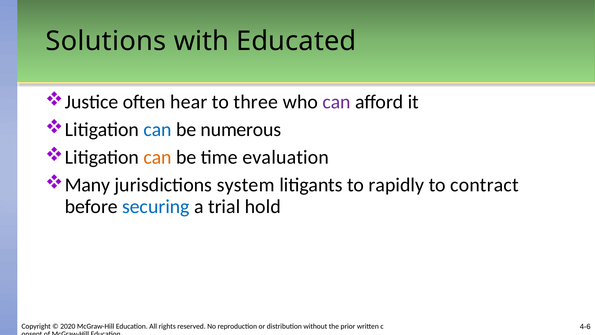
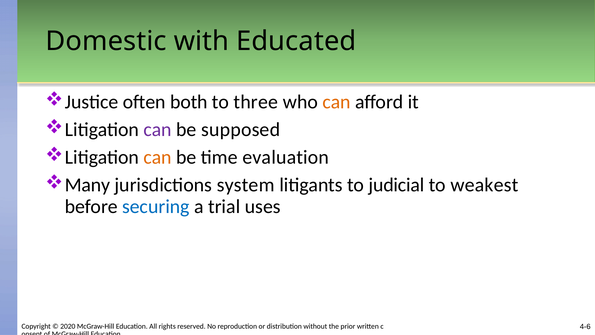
Solutions: Solutions -> Domestic
hear: hear -> both
can at (337, 102) colour: purple -> orange
can at (158, 130) colour: blue -> purple
numerous: numerous -> supposed
rapidly: rapidly -> judicial
contract: contract -> weakest
hold: hold -> uses
